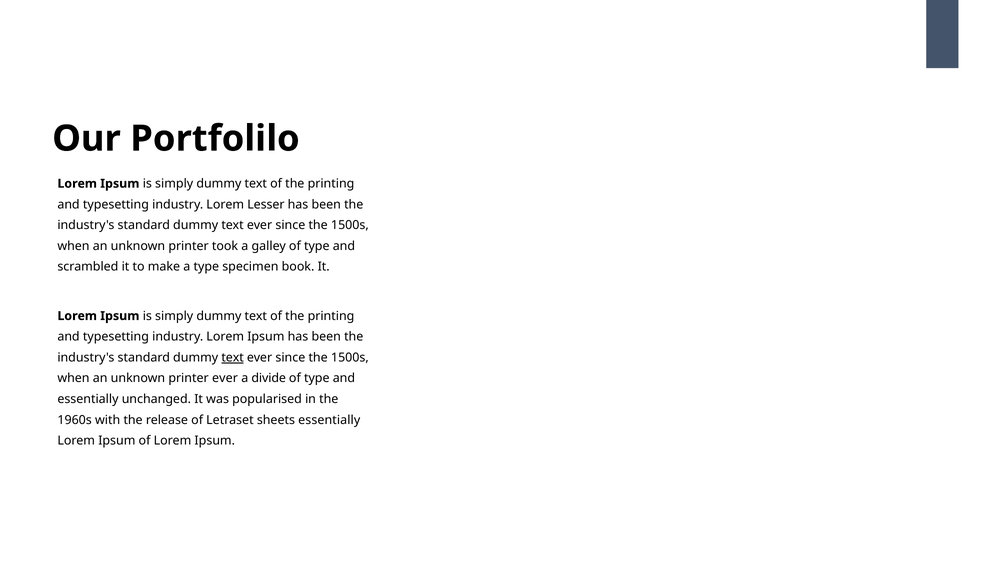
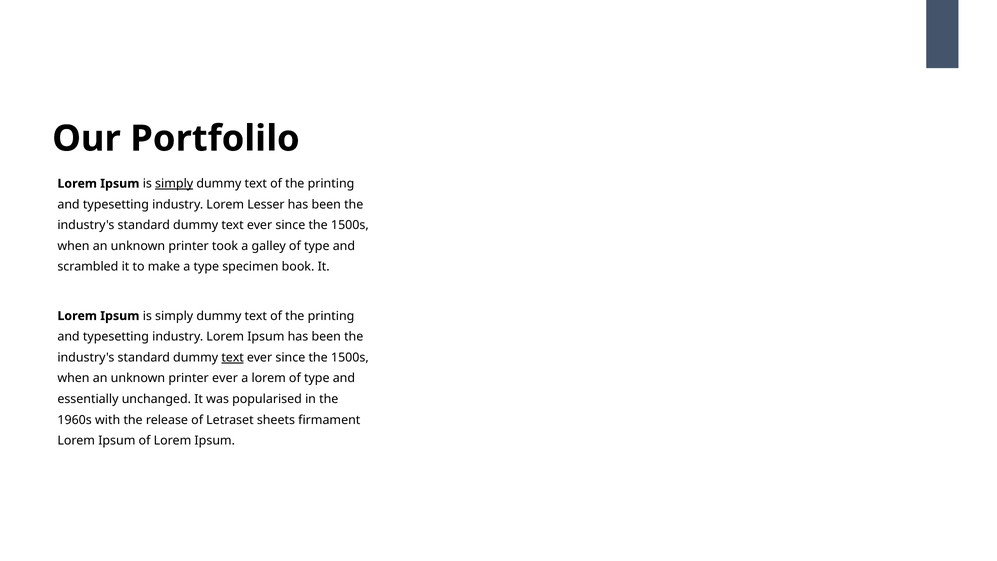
simply at (174, 184) underline: none -> present
a divide: divide -> lorem
sheets essentially: essentially -> firmament
